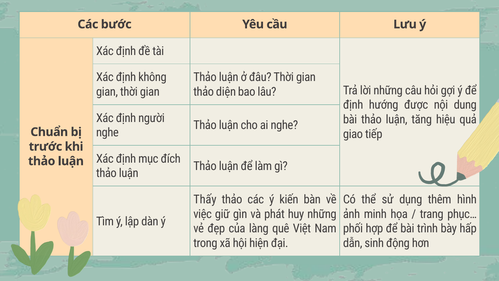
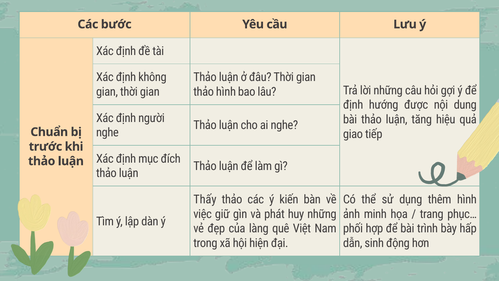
thảo diện: diện -> hình
